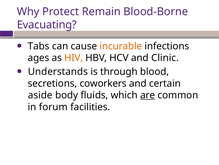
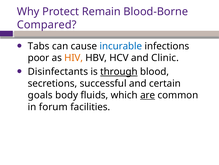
Evacuating: Evacuating -> Compared
incurable colour: orange -> blue
ages: ages -> poor
Understands: Understands -> Disinfectants
through underline: none -> present
coworkers: coworkers -> successful
aside: aside -> goals
